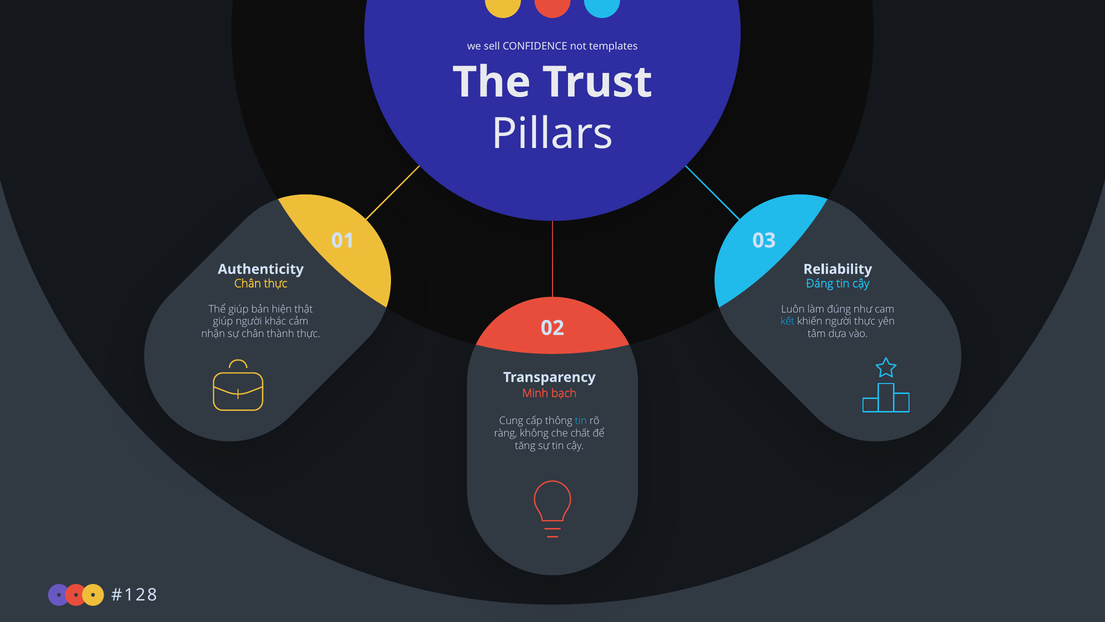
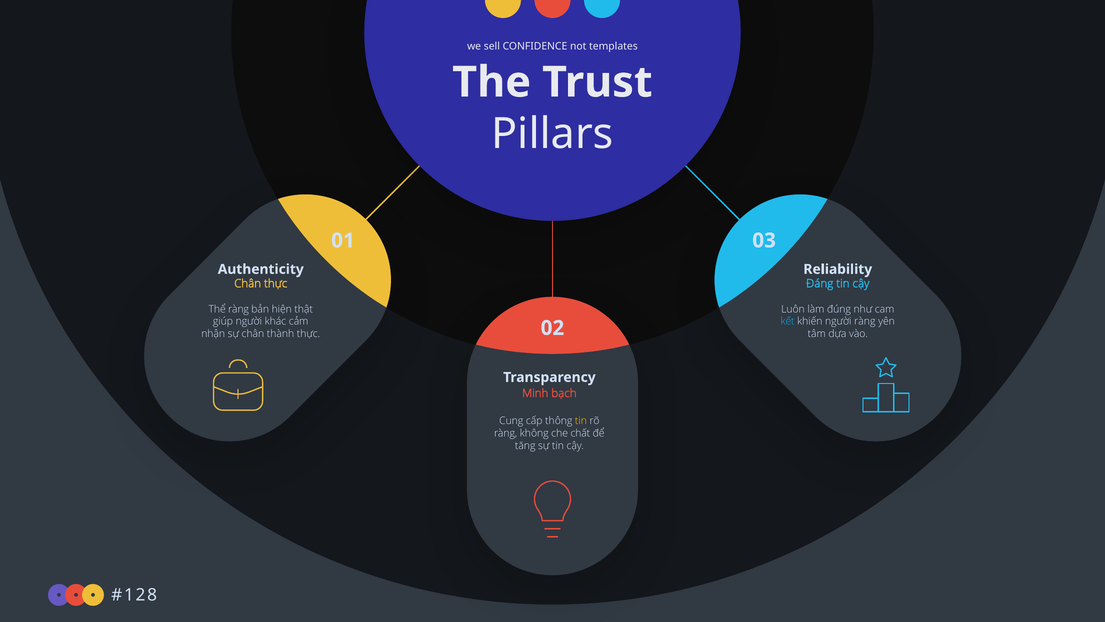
Thể giúp: giúp -> ràng
người thực: thực -> ràng
tin at (581, 420) colour: light blue -> yellow
